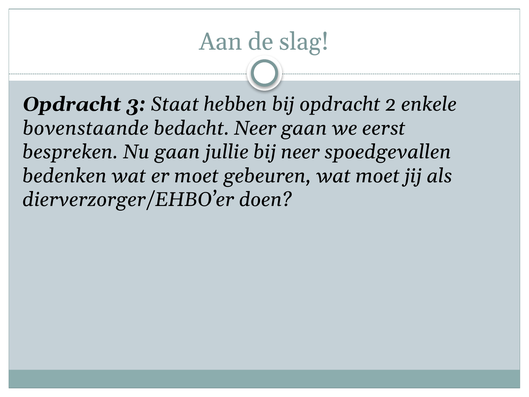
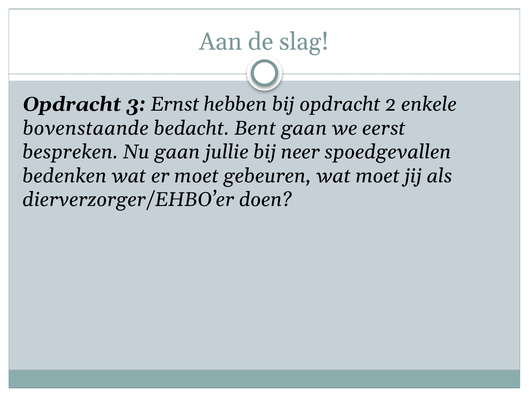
Staat: Staat -> Ernst
bedacht Neer: Neer -> Bent
